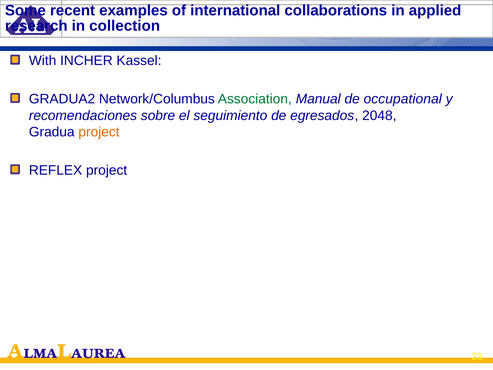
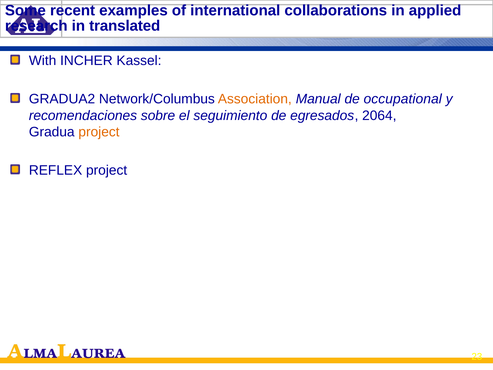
collection: collection -> translated
Association colour: green -> orange
2048: 2048 -> 2064
